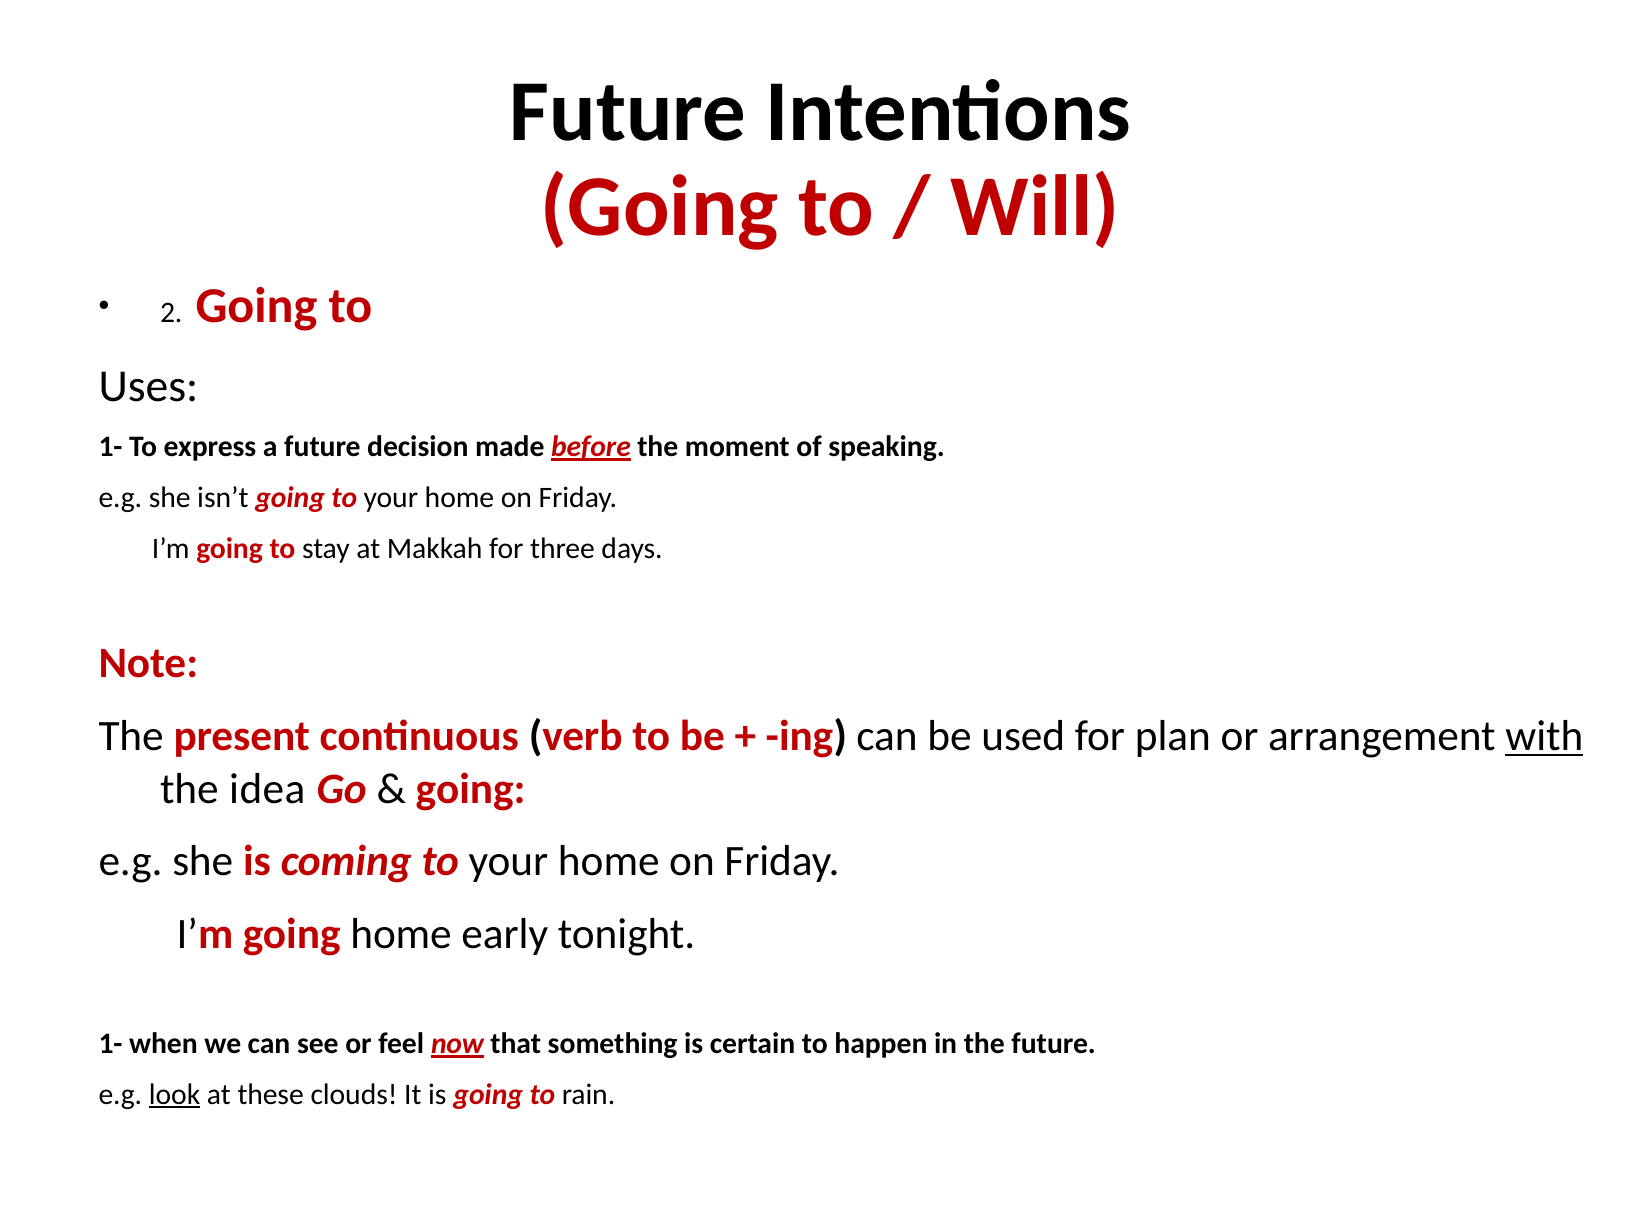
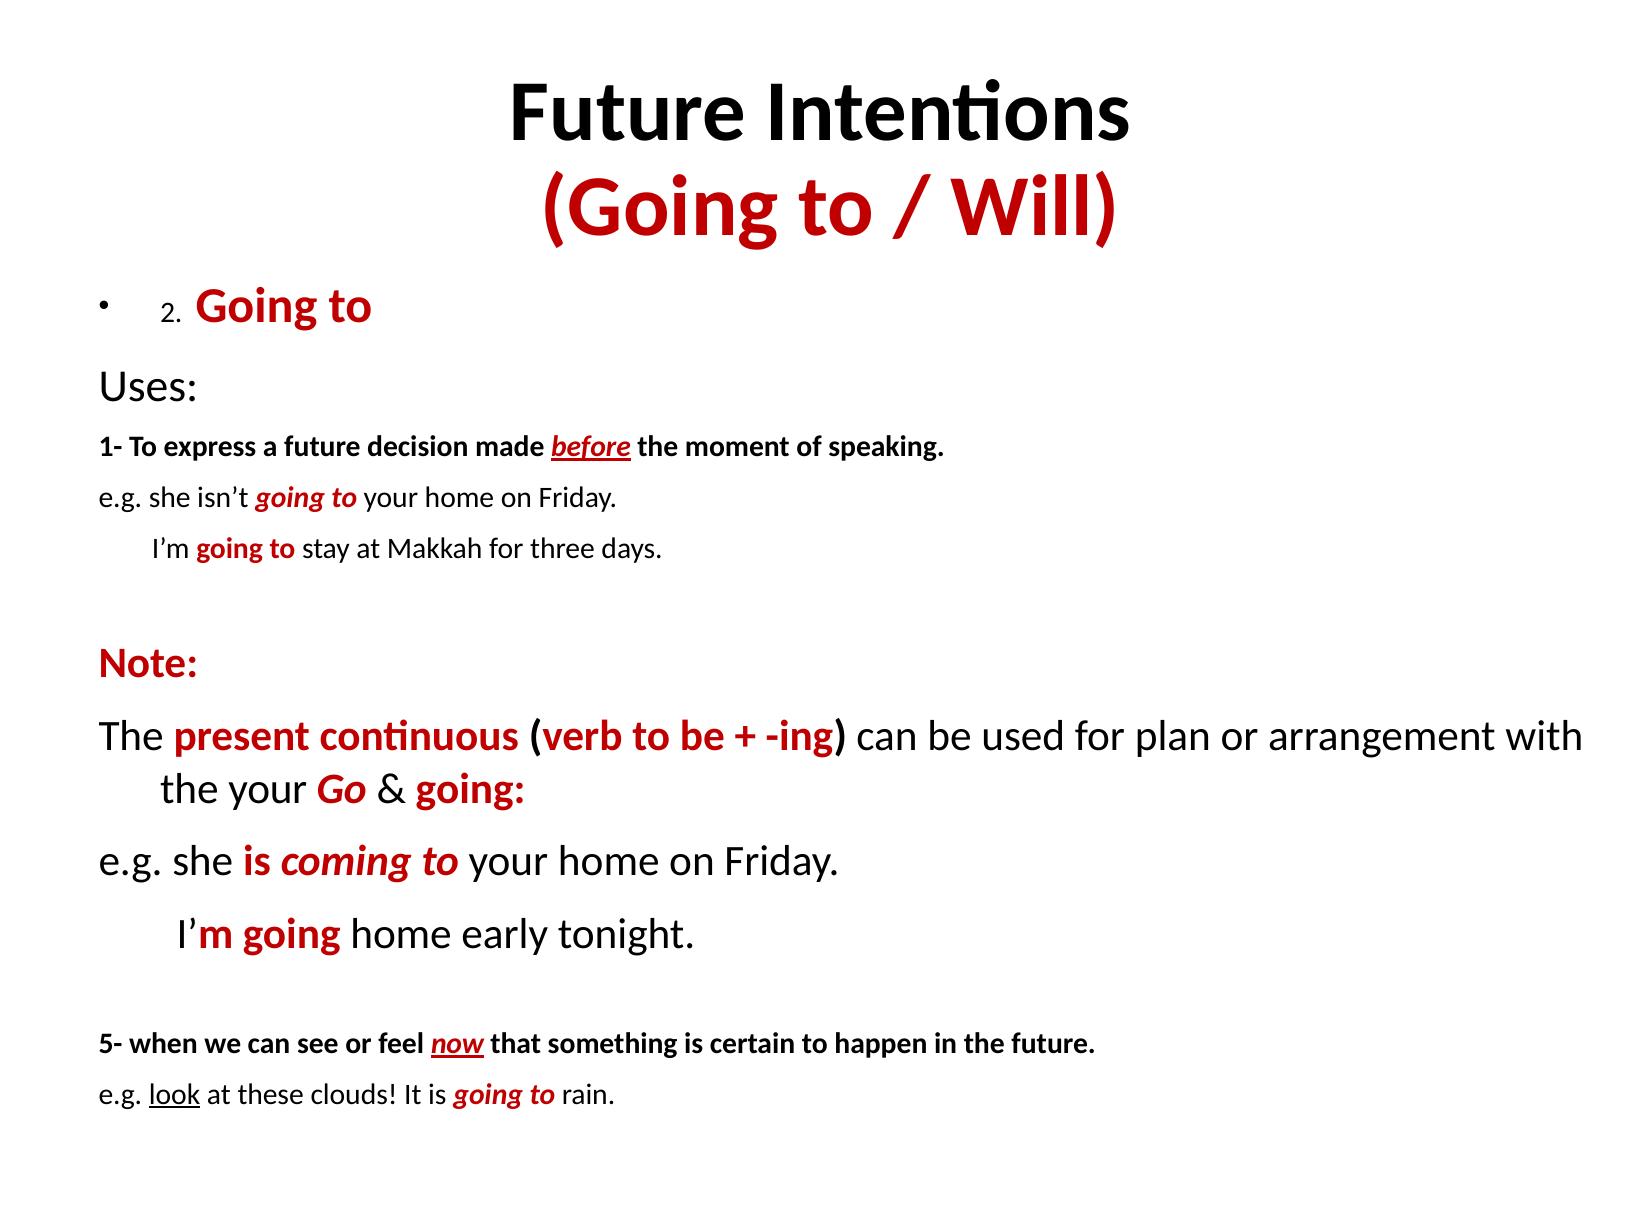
with underline: present -> none
the idea: idea -> your
1- at (111, 1043): 1- -> 5-
